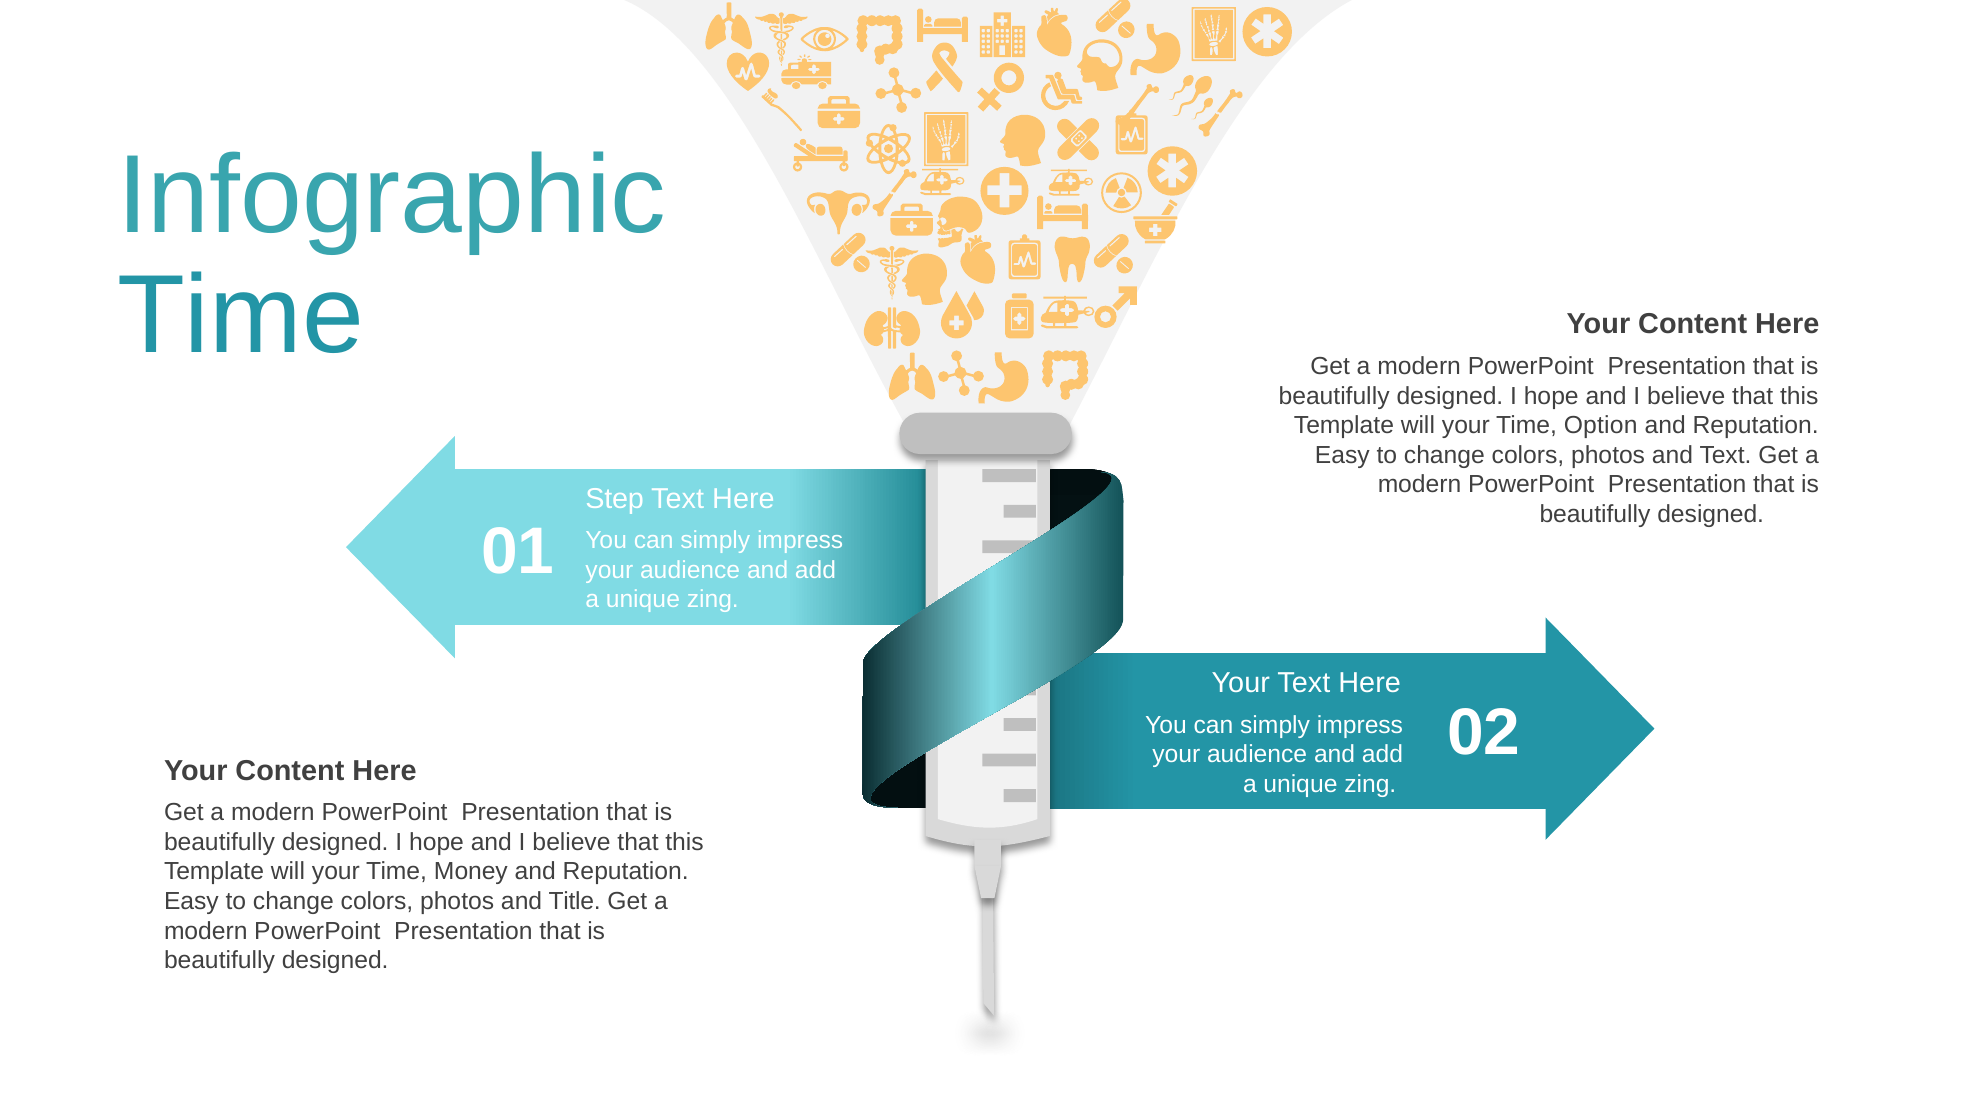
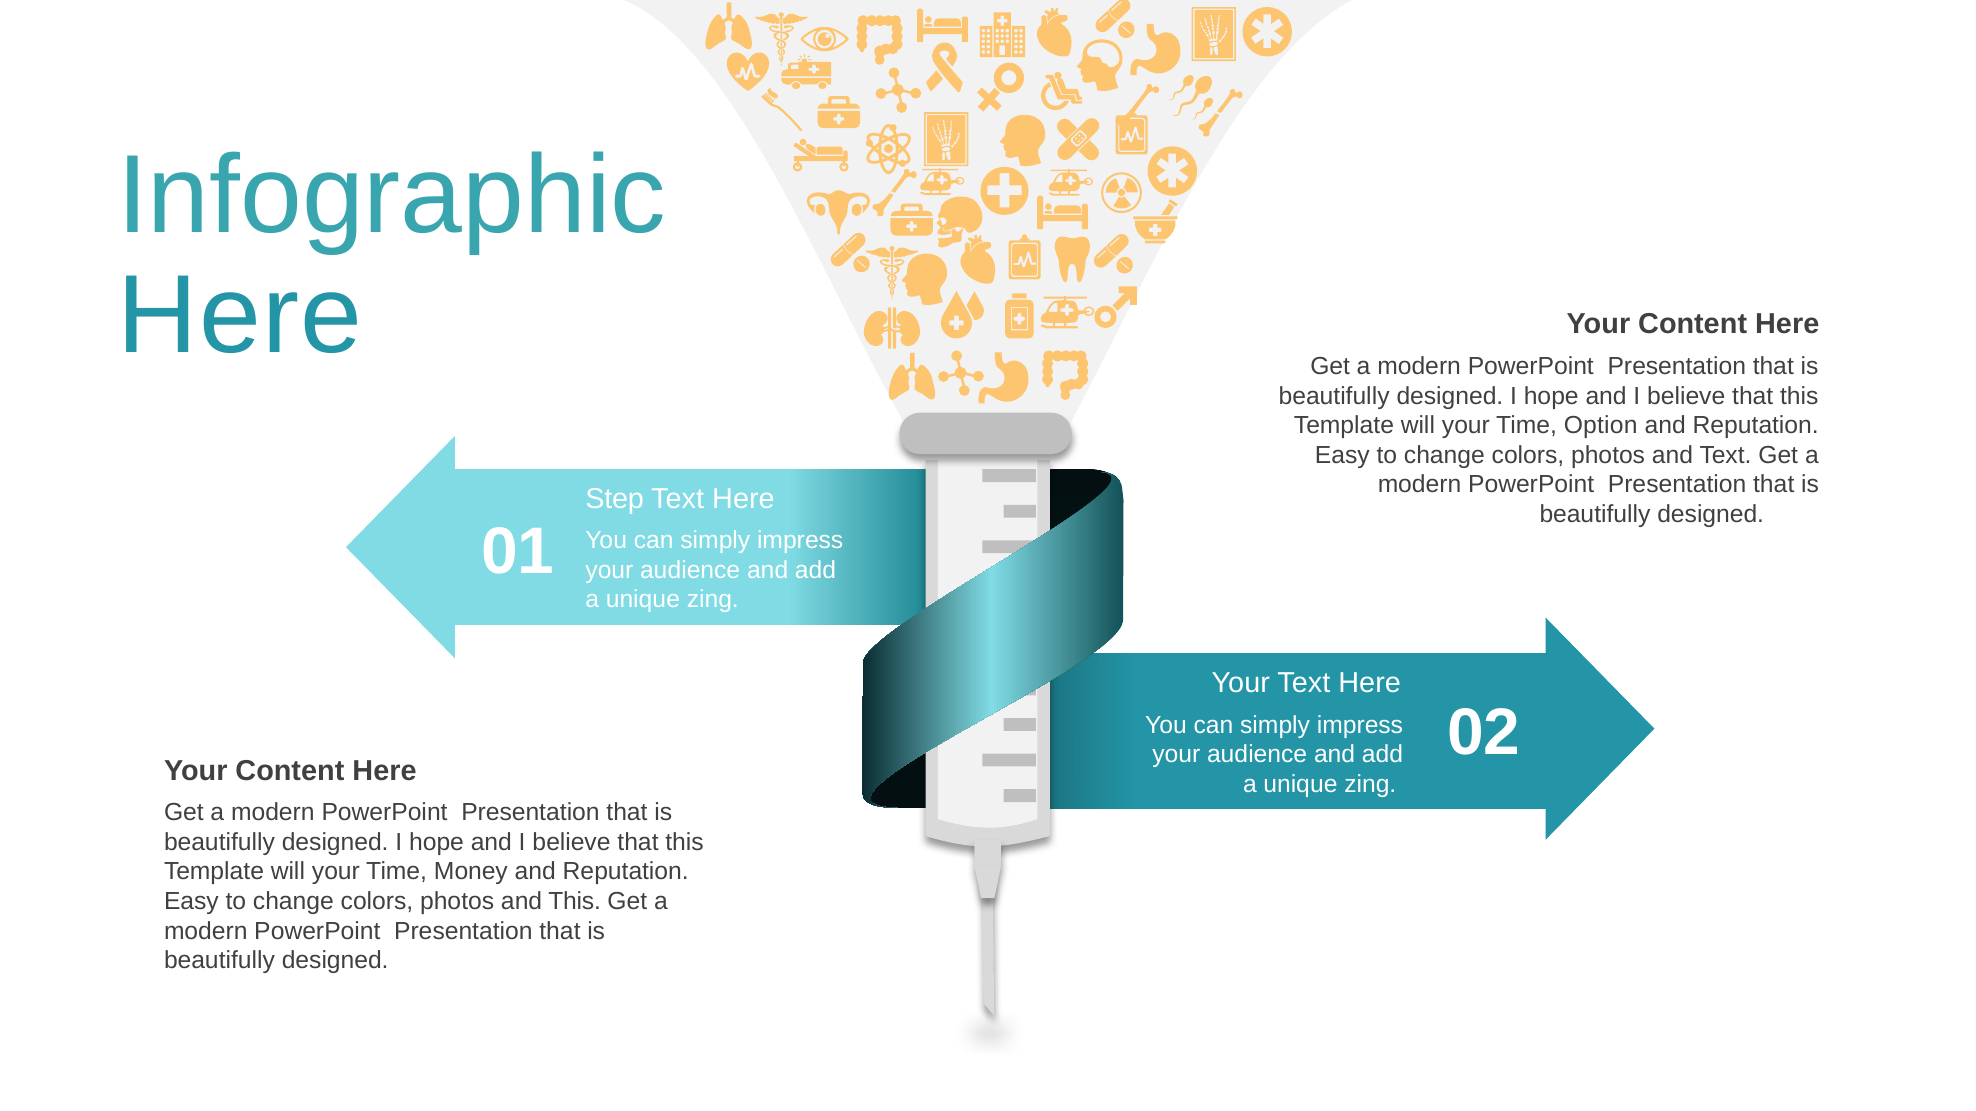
Time at (241, 316): Time -> Here
and Title: Title -> This
